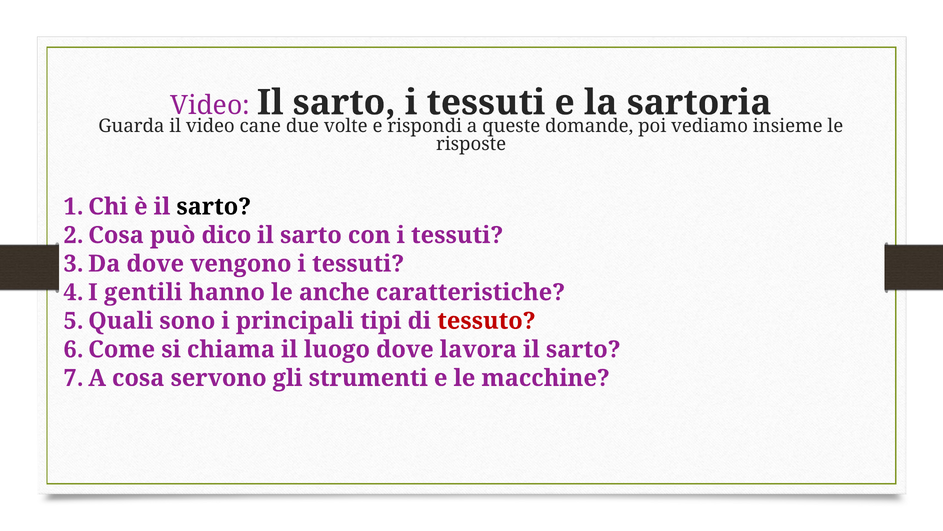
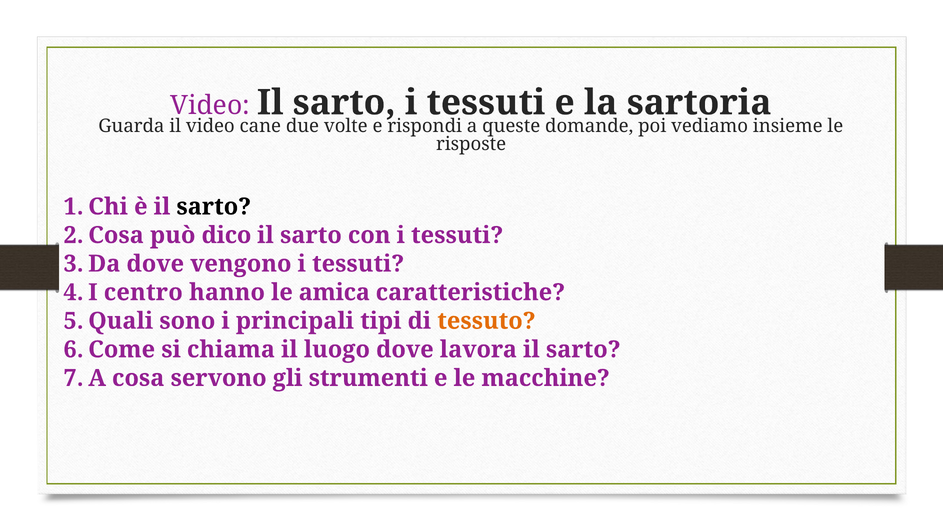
gentili: gentili -> centro
anche: anche -> amica
tessuto colour: red -> orange
